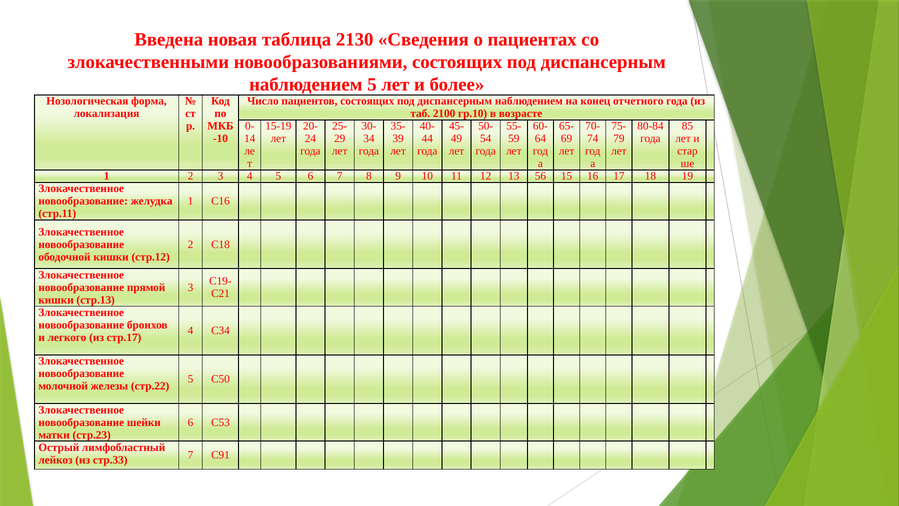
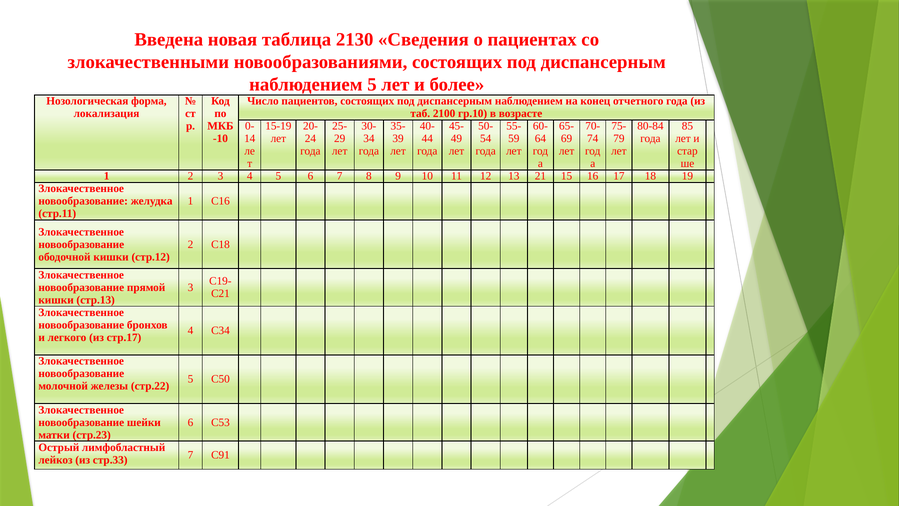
56: 56 -> 21
